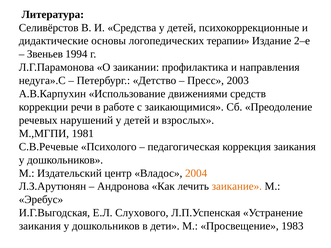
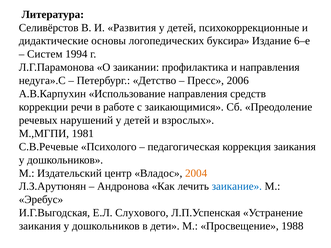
Средства: Средства -> Развития
терапии: терапии -> буксира
2–е: 2–е -> 6–е
Звеньев: Звеньев -> Систем
2003: 2003 -> 2006
Использование движениями: движениями -> направления
заикание colour: orange -> blue
1983: 1983 -> 1988
